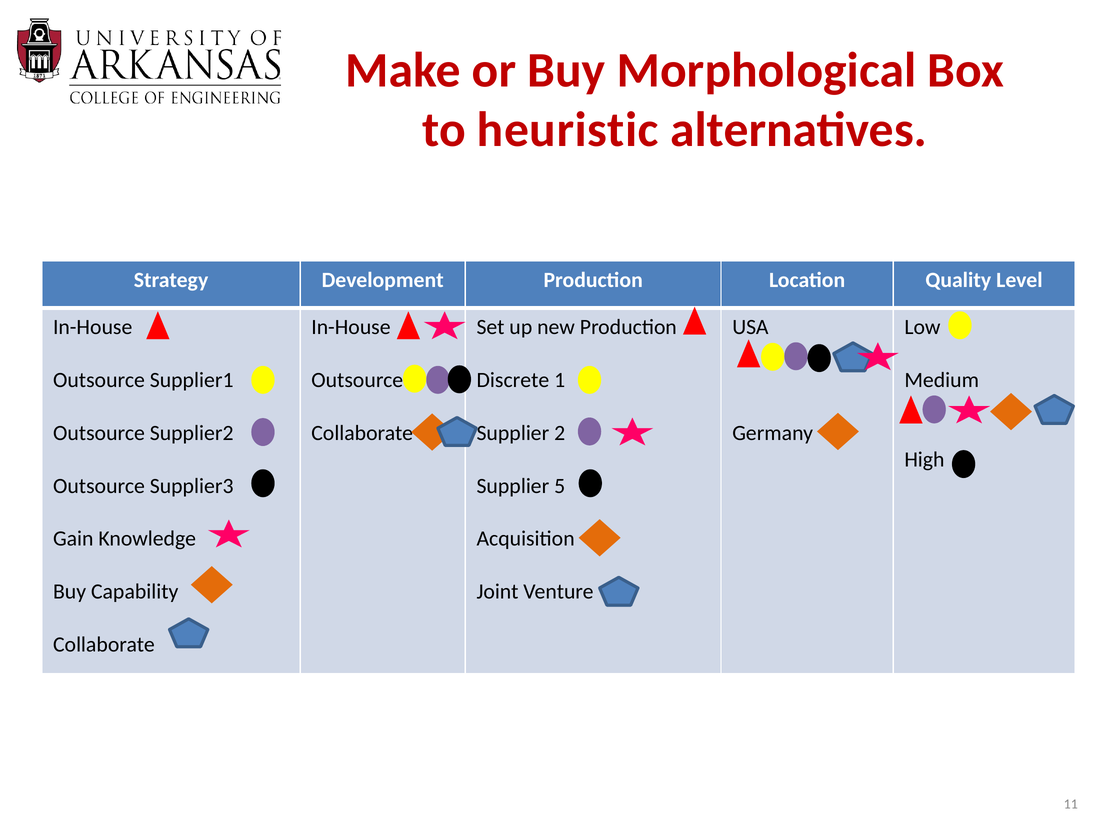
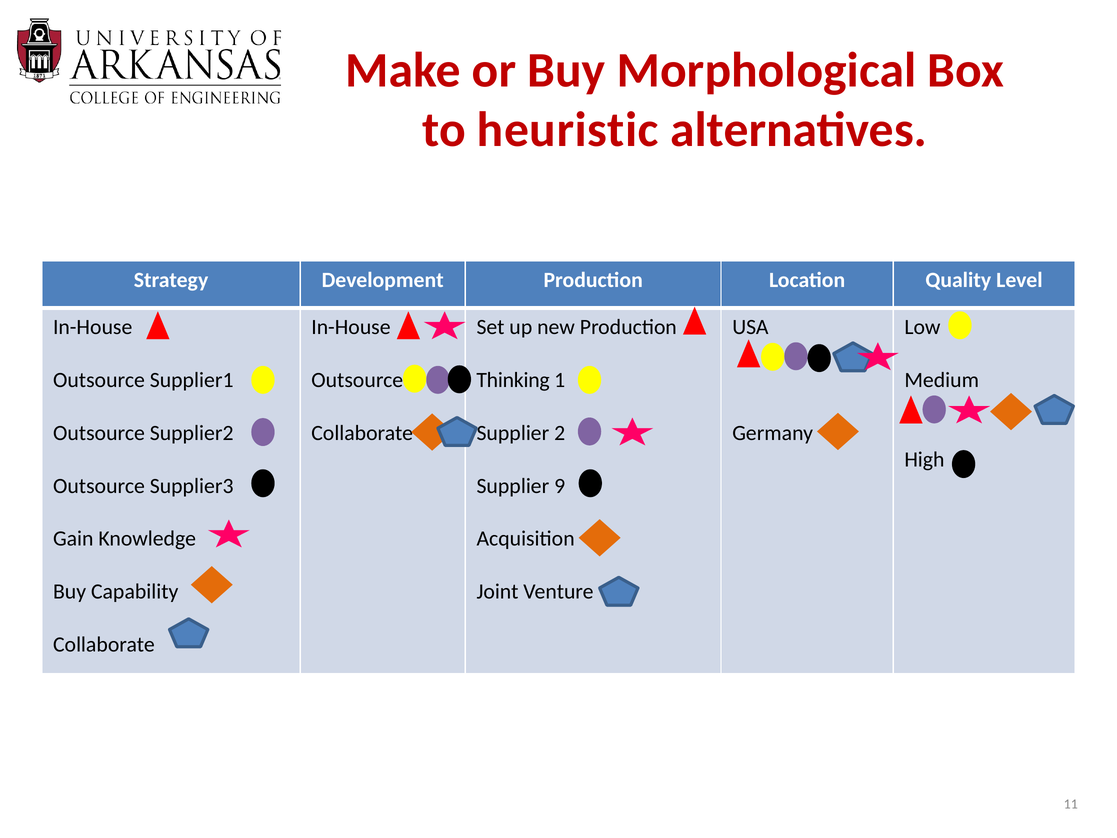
Discrete: Discrete -> Thinking
5: 5 -> 9
